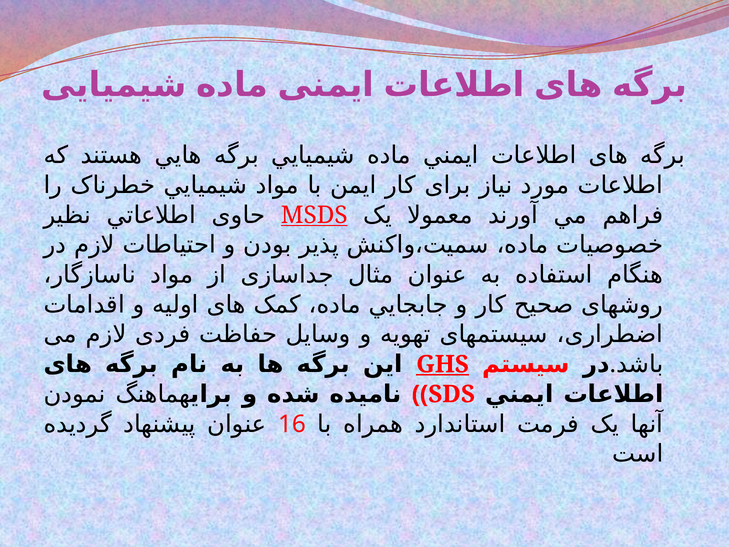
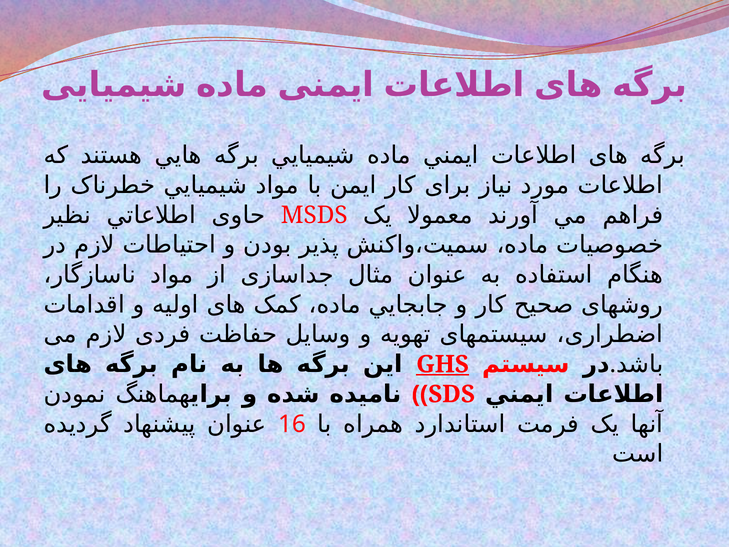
MSDS underline: present -> none
